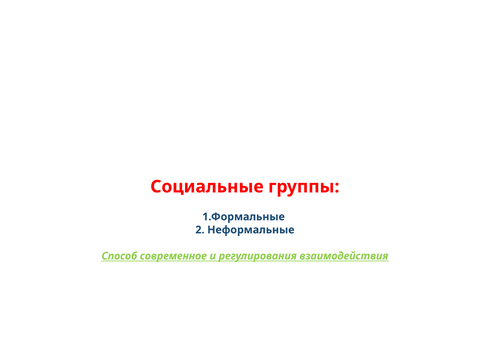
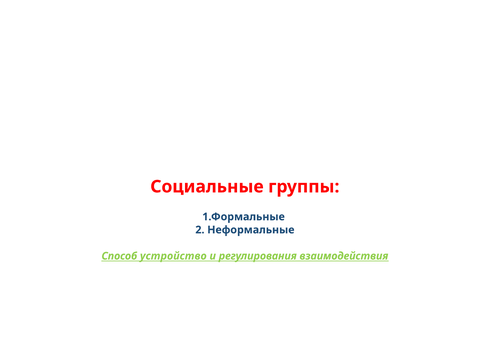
современное: современное -> устройство
